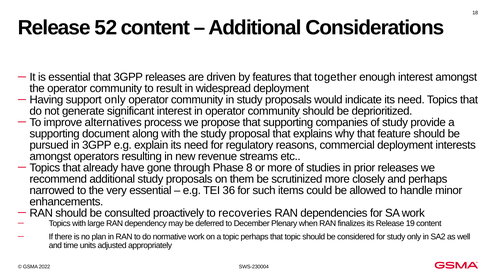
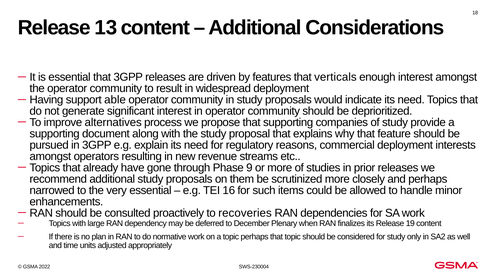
52: 52 -> 13
together: together -> verticals
support only: only -> able
8: 8 -> 9
36: 36 -> 16
